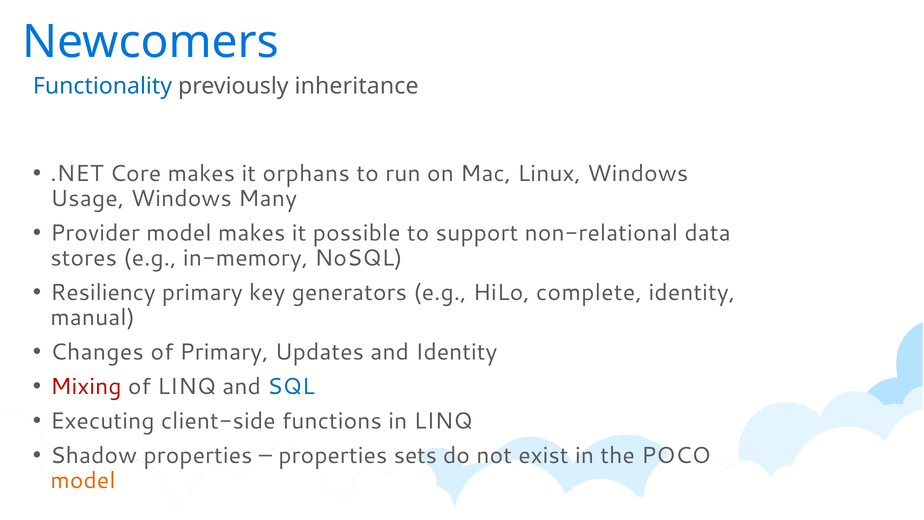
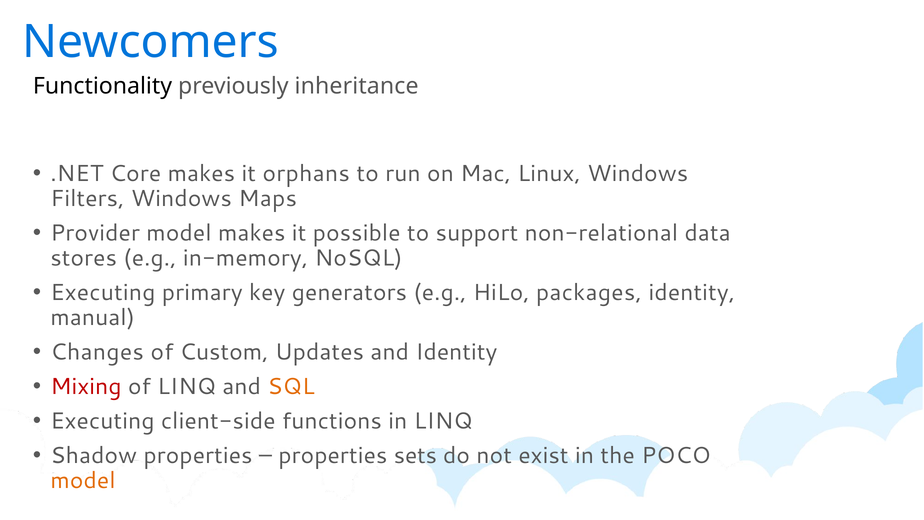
Functionality colour: blue -> black
Usage: Usage -> Filters
Many: Many -> Maps
Resiliency at (103, 292): Resiliency -> Executing
complete: complete -> packages
of Primary: Primary -> Custom
SQL colour: blue -> orange
